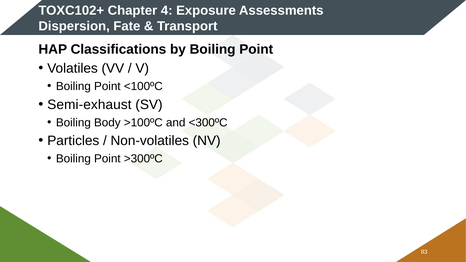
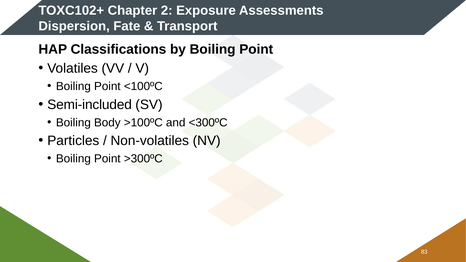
4: 4 -> 2
Semi-exhaust: Semi-exhaust -> Semi-included
